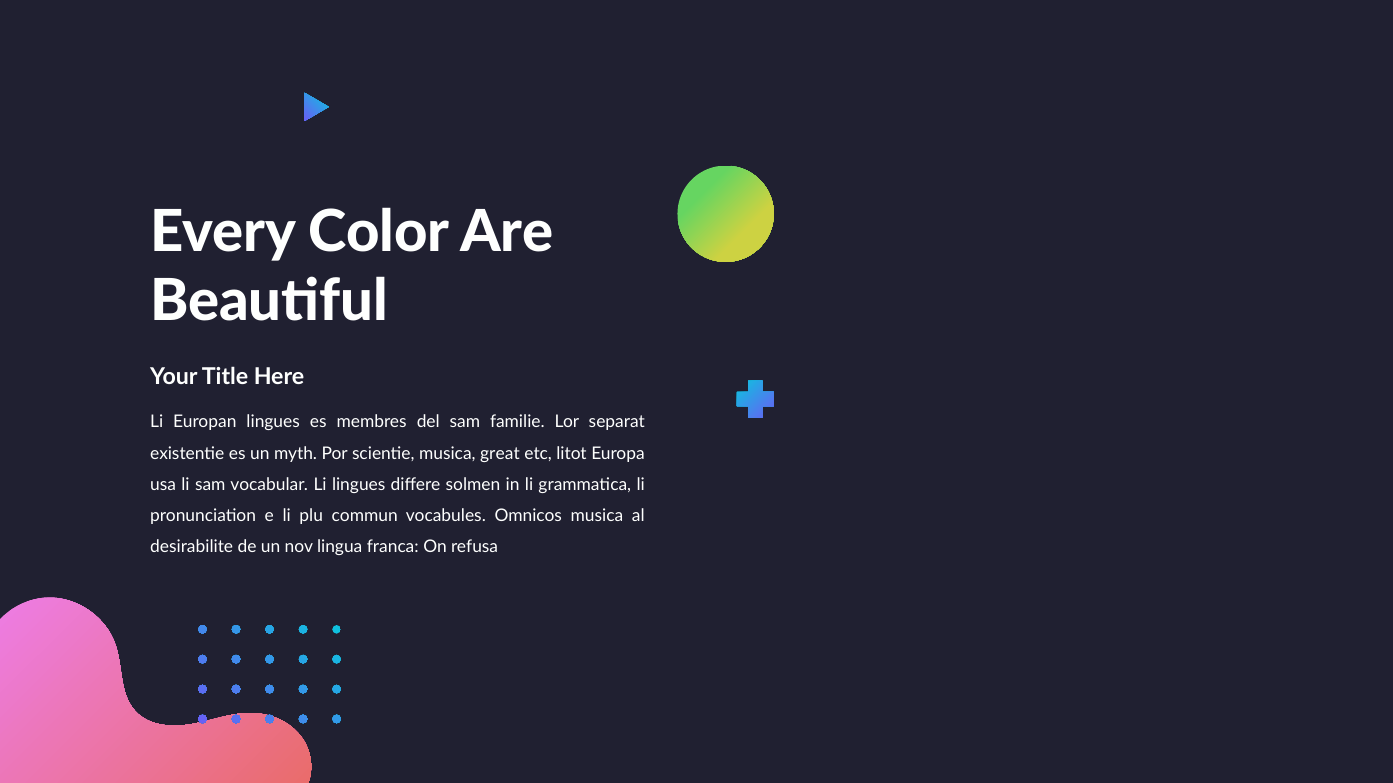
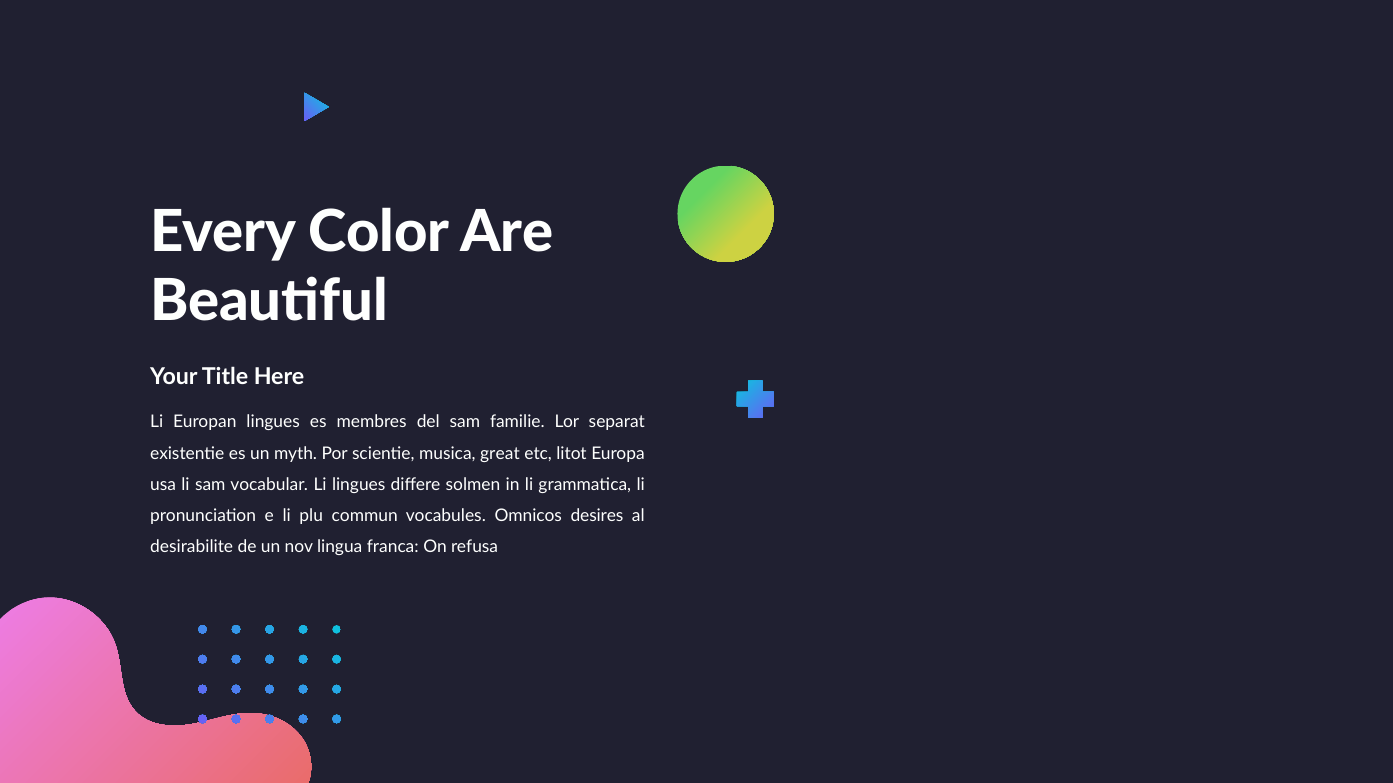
Omnicos musica: musica -> desires
